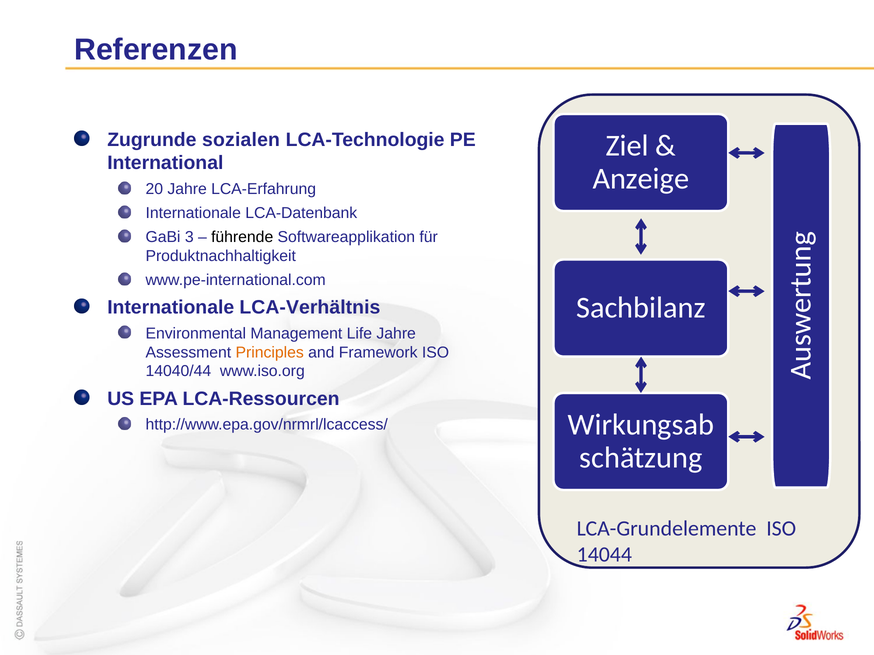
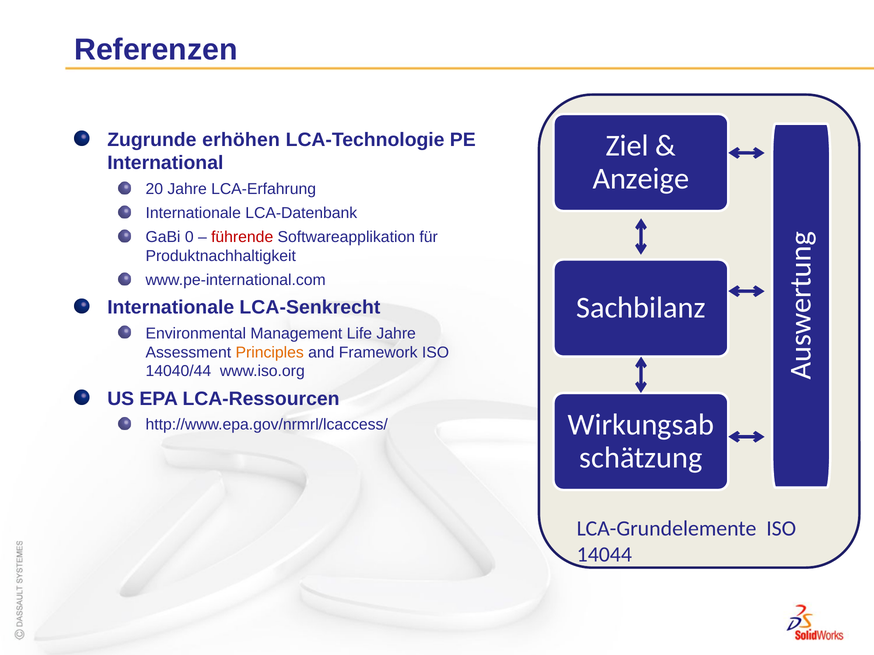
sozialen: sozialen -> erhöhen
3: 3 -> 0
führende colour: black -> red
LCA-Verhältnis: LCA-Verhältnis -> LCA-Senkrecht
